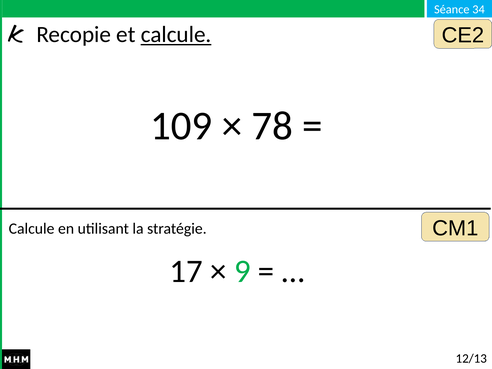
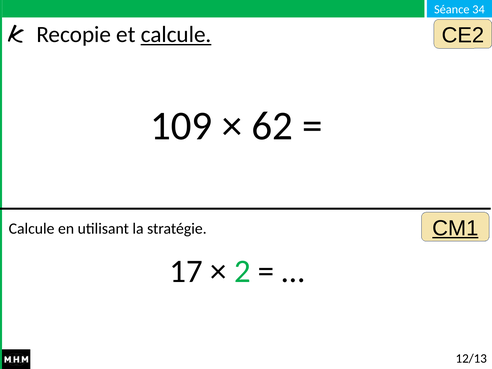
78: 78 -> 62
CM1 underline: none -> present
9: 9 -> 2
